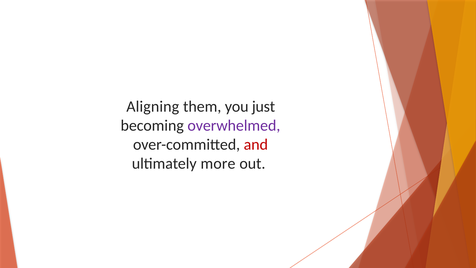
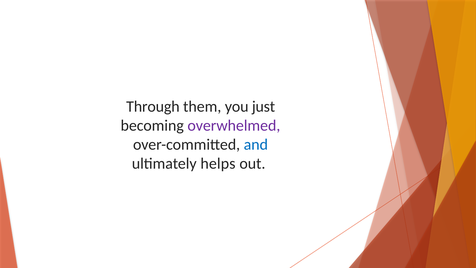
Aligning: Aligning -> Through
and colour: red -> blue
more: more -> helps
